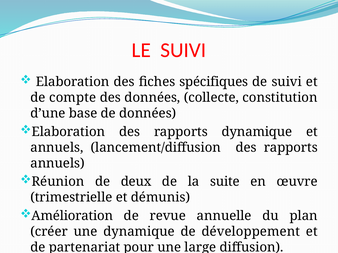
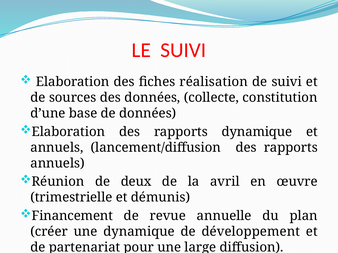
spécifiques: spécifiques -> réalisation
compte: compte -> sources
suite: suite -> avril
Amélioration: Amélioration -> Financement
